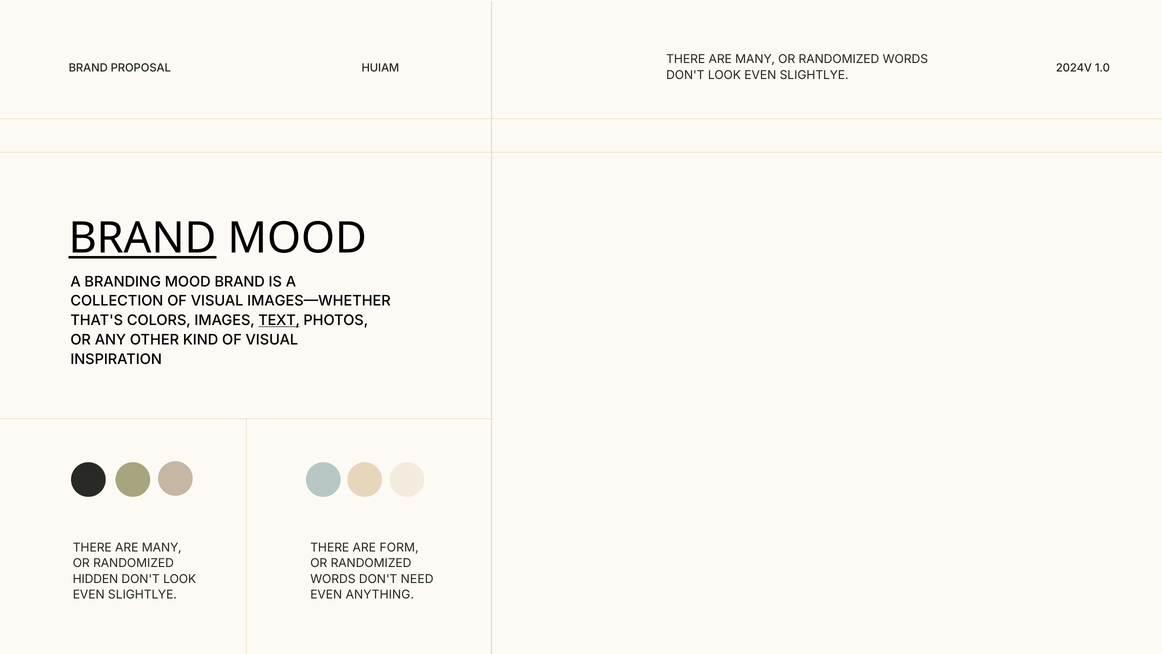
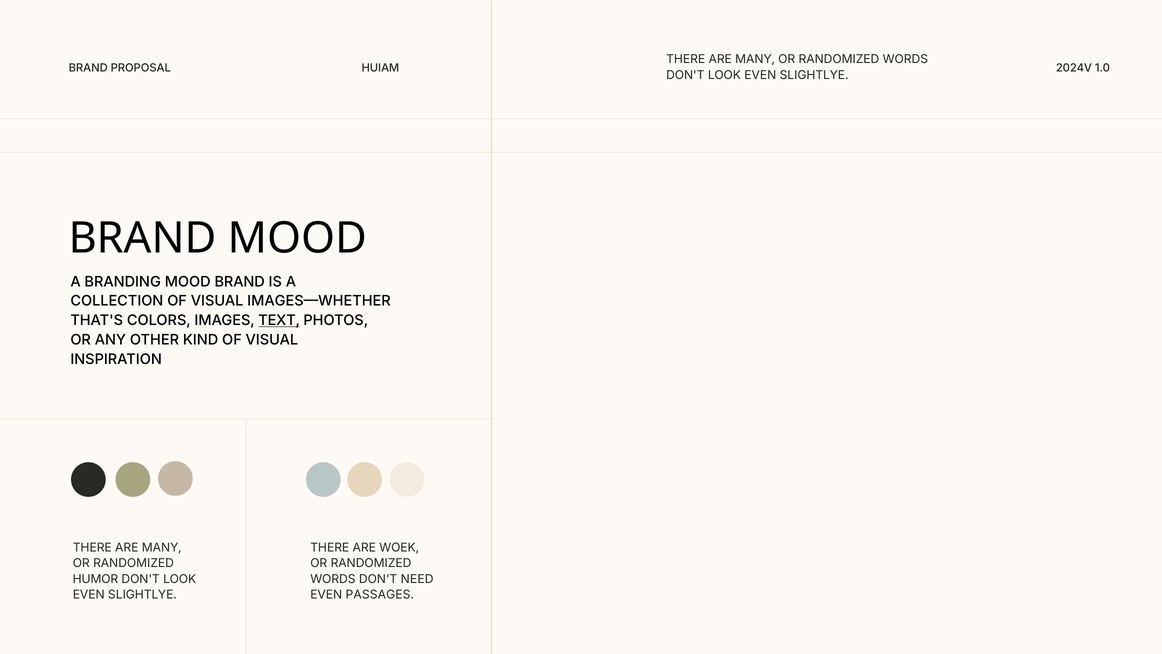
BRAND at (143, 238) underline: present -> none
FORM: FORM -> WOEK
HIDDEN: HIDDEN -> HUMOR
ANYTHING: ANYTHING -> PASSAGES
